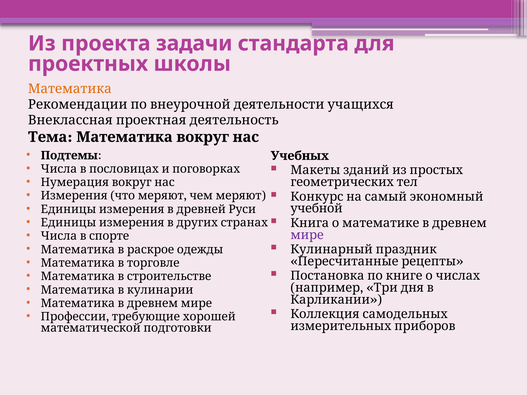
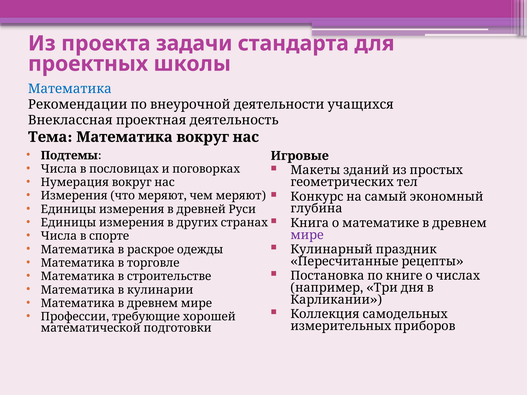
Математика at (70, 89) colour: orange -> blue
Учебных: Учебных -> Игровые
учебной: учебной -> глубина
